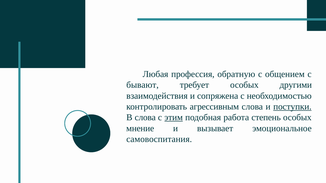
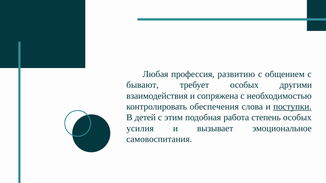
обратную: обратную -> развитию
агрессивным: агрессивным -> обеспечения
В слова: слова -> детей
этим underline: present -> none
мнение: мнение -> усилия
